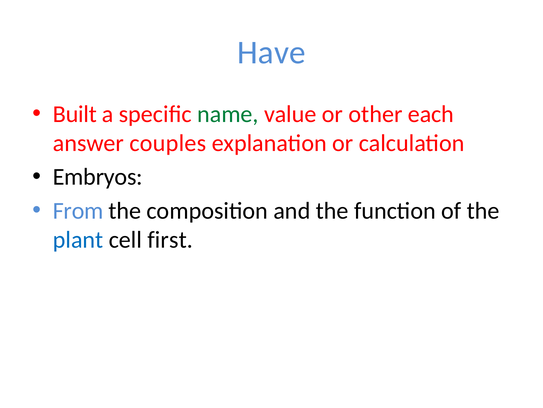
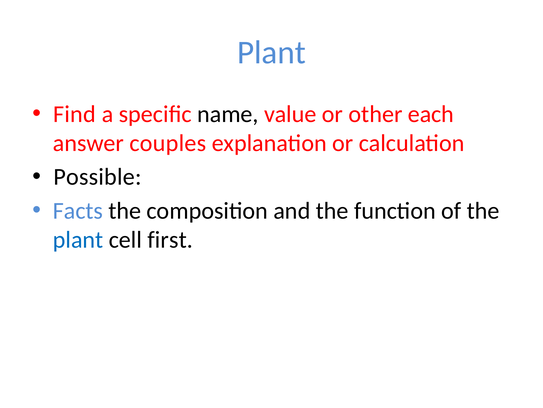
Have at (271, 53): Have -> Plant
Built: Built -> Find
name colour: green -> black
Embryos: Embryos -> Possible
From: From -> Facts
